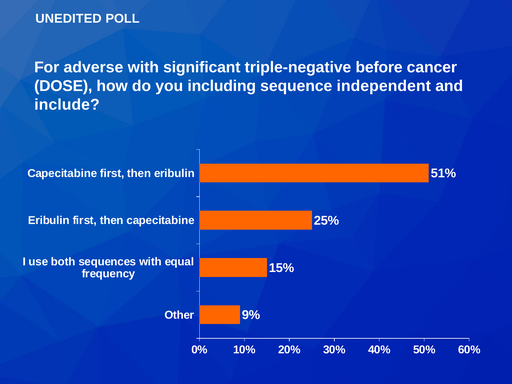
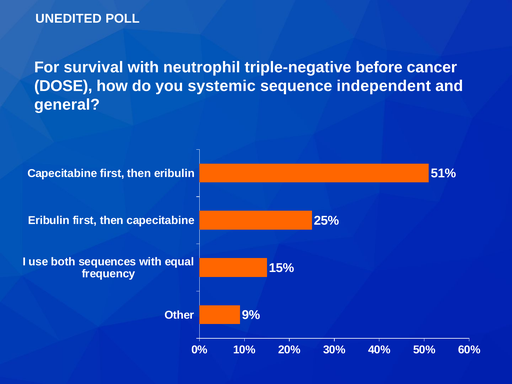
adverse: adverse -> survival
significant: significant -> neutrophil
including: including -> systemic
include: include -> general
